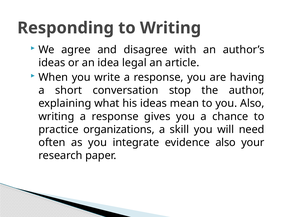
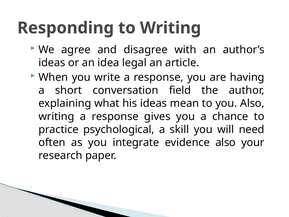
stop: stop -> field
organizations: organizations -> psychological
